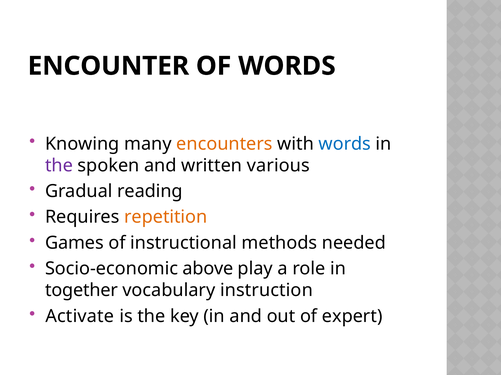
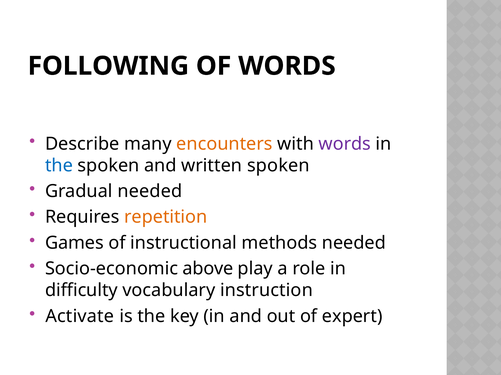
ENCOUNTER: ENCOUNTER -> FOLLOWING
Knowing: Knowing -> Describe
words at (345, 144) colour: blue -> purple
the at (59, 166) colour: purple -> blue
written various: various -> spoken
Gradual reading: reading -> needed
together: together -> difficulty
